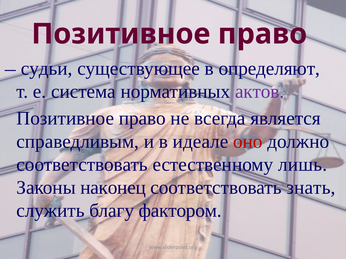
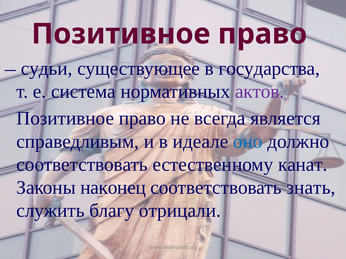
определяют: определяют -> государства
оно colour: red -> blue
лишь: лишь -> канат
фактором: фактором -> отрицали
